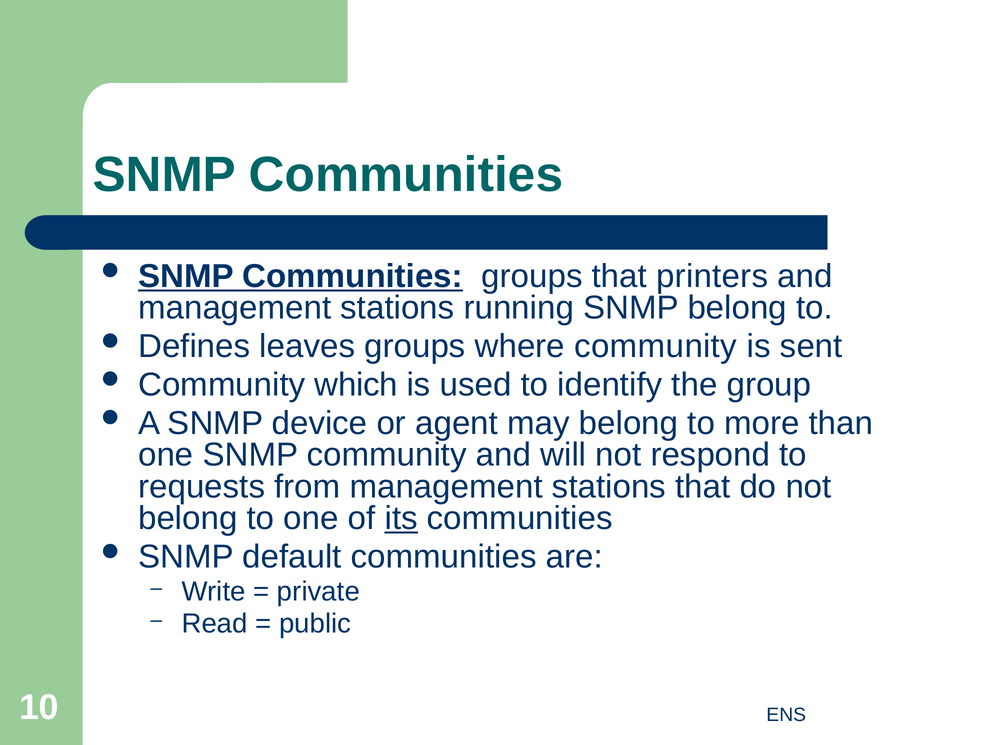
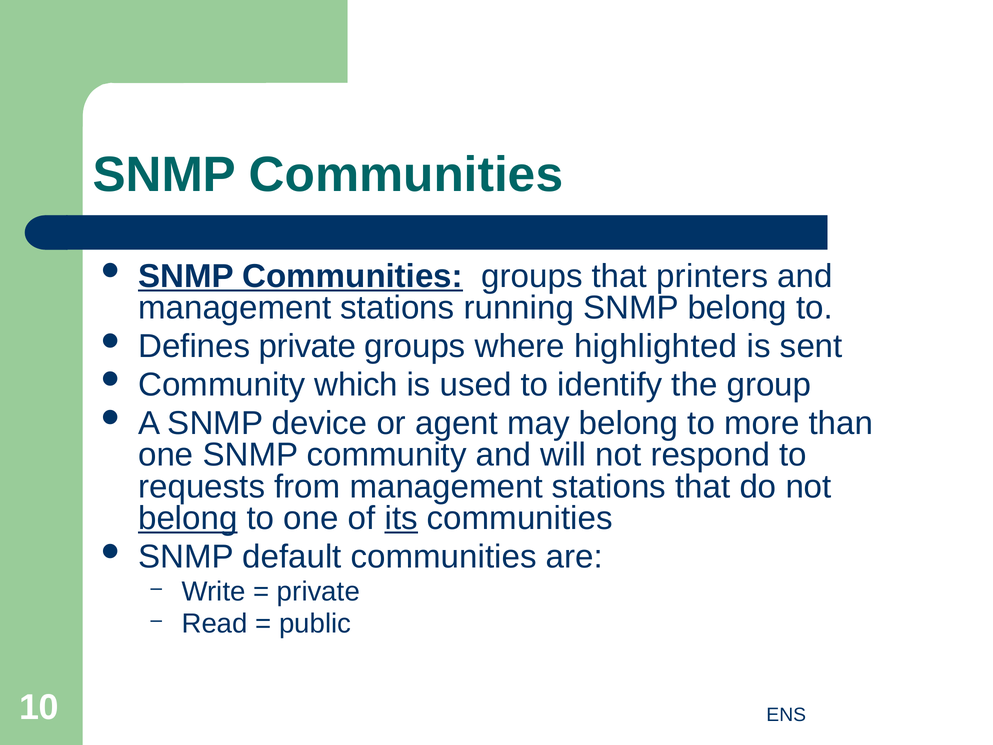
Defines leaves: leaves -> private
where community: community -> highlighted
belong at (188, 518) underline: none -> present
